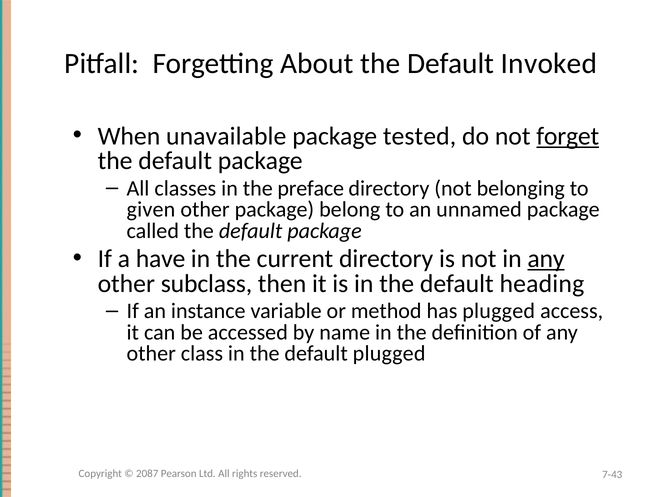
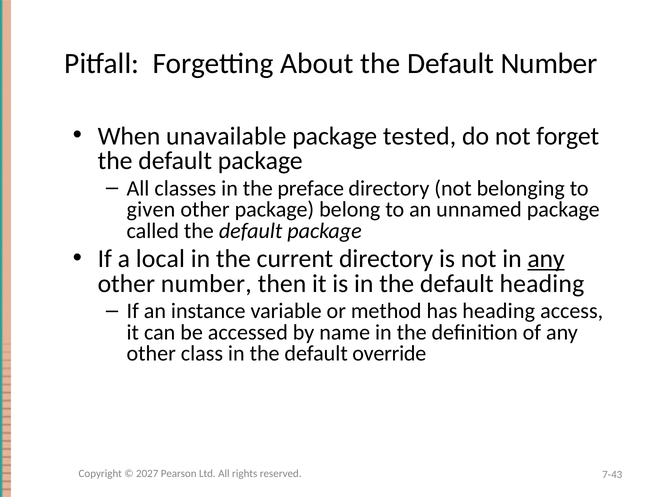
Default Invoked: Invoked -> Number
forget underline: present -> none
have: have -> local
other subclass: subclass -> number
has plugged: plugged -> heading
default plugged: plugged -> override
2087: 2087 -> 2027
